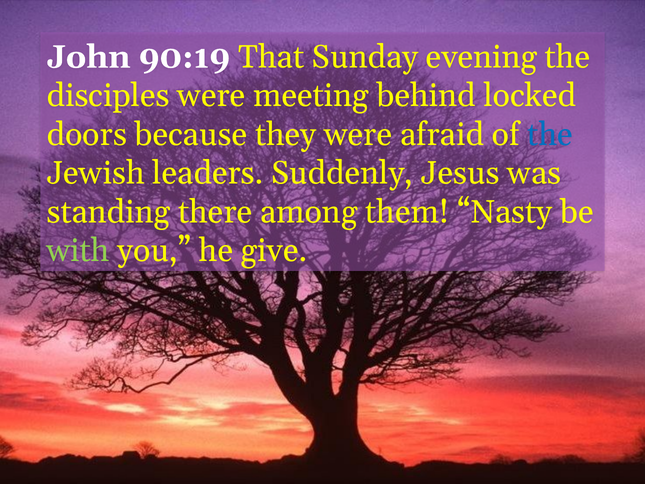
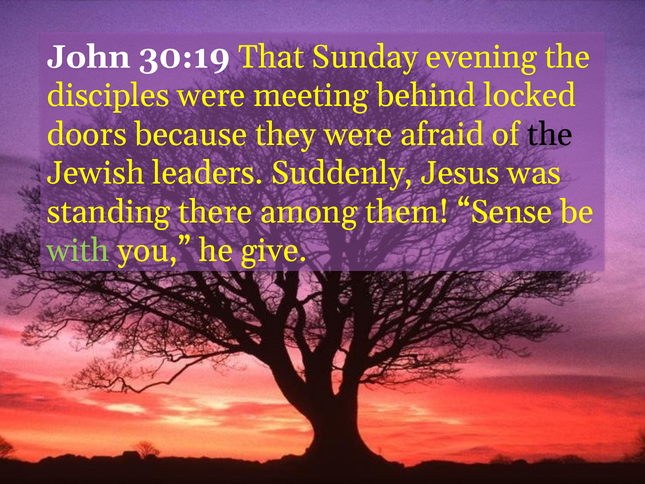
90:19: 90:19 -> 30:19
the at (550, 134) colour: blue -> black
Nasty: Nasty -> Sense
